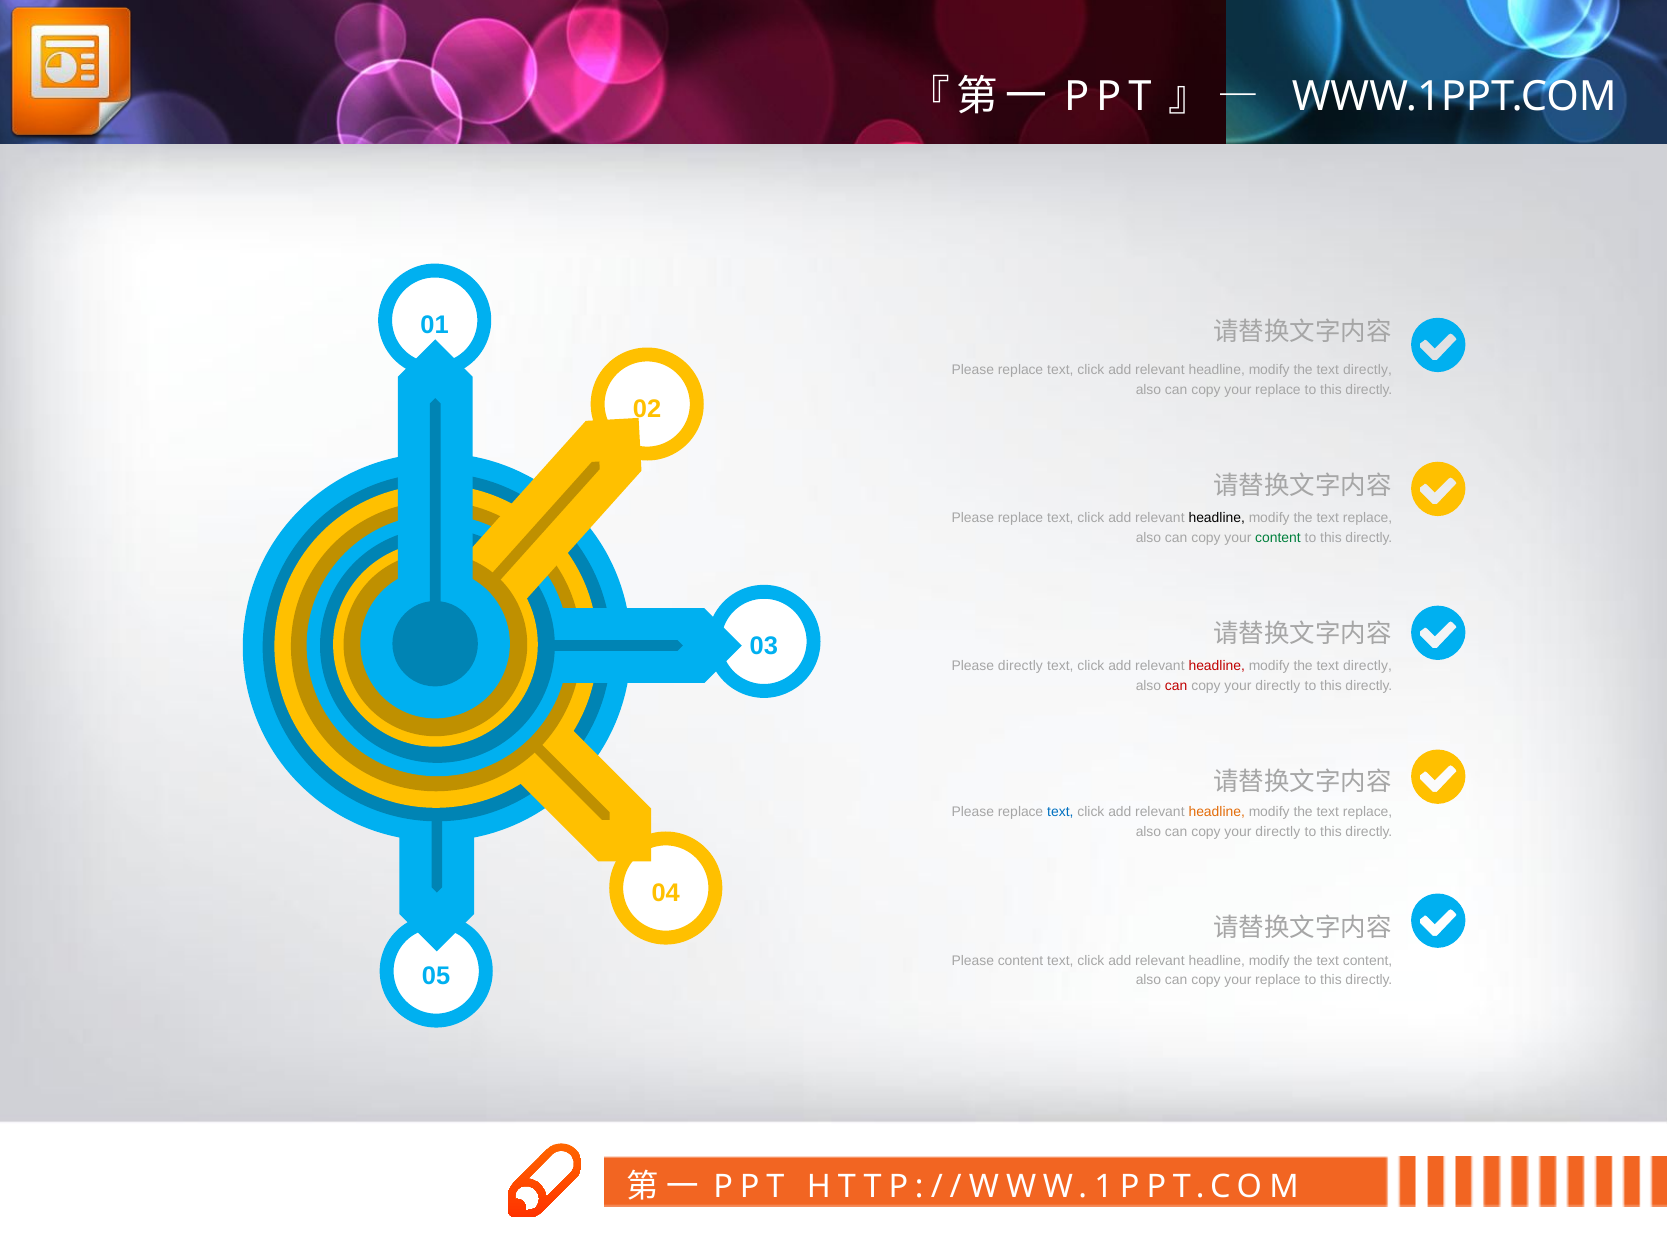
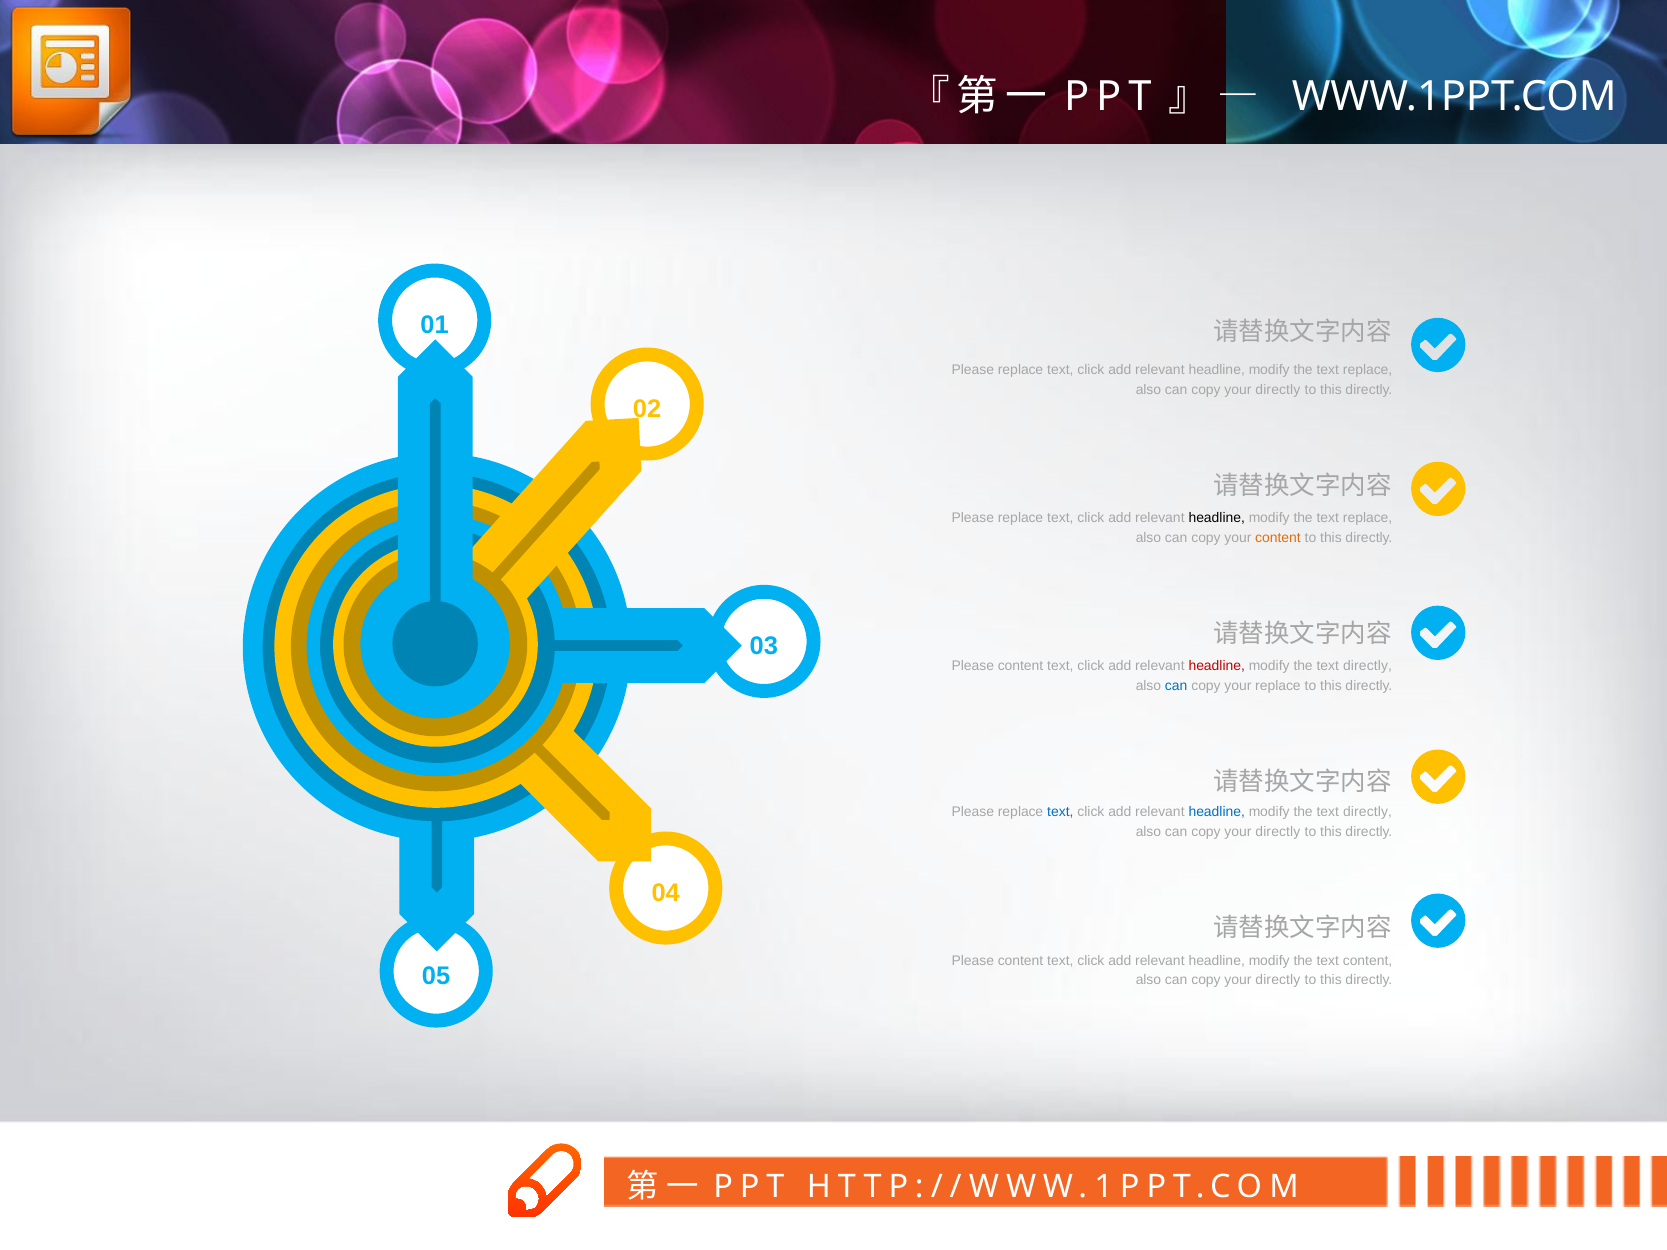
directly at (1368, 370): directly -> replace
replace at (1278, 390): replace -> directly
content at (1278, 538) colour: green -> orange
directly at (1020, 666): directly -> content
can at (1176, 686) colour: red -> blue
directly at (1278, 686): directly -> replace
headline at (1217, 812) colour: orange -> blue
replace at (1368, 812): replace -> directly
replace at (1278, 981): replace -> directly
